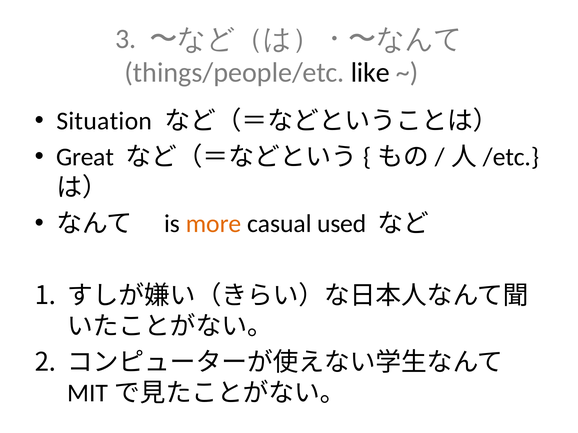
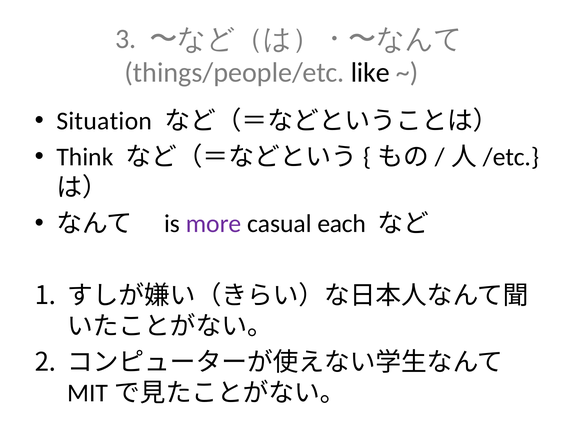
Great: Great -> Think
more colour: orange -> purple
used: used -> each
